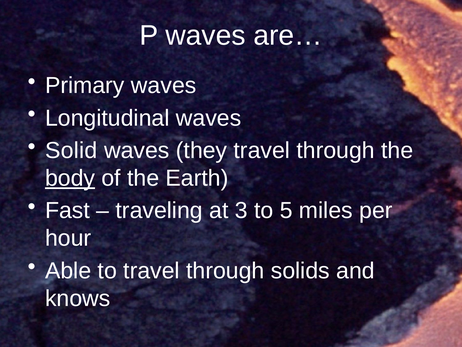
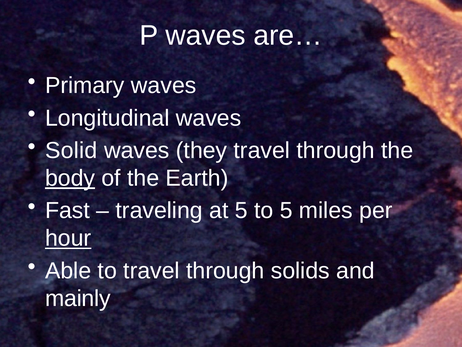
at 3: 3 -> 5
hour underline: none -> present
knows: knows -> mainly
